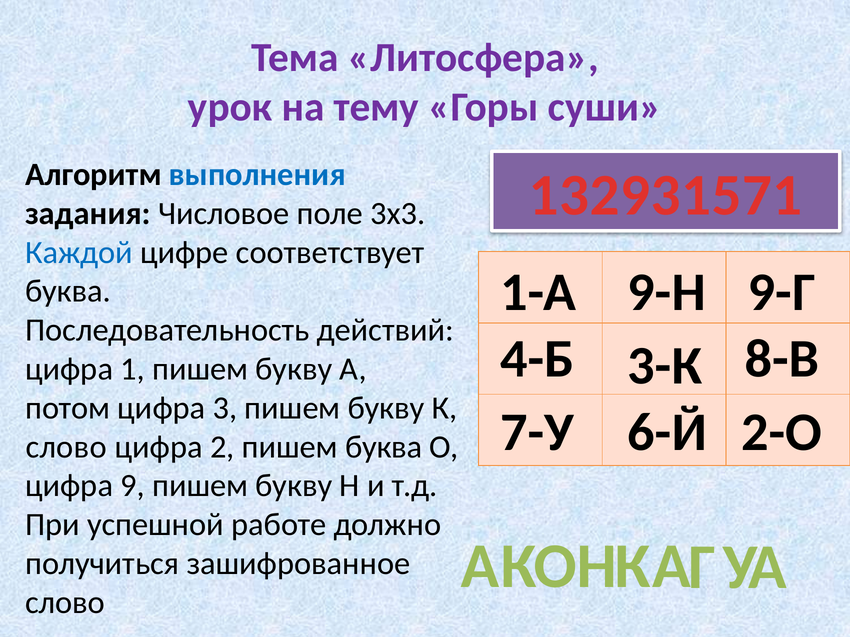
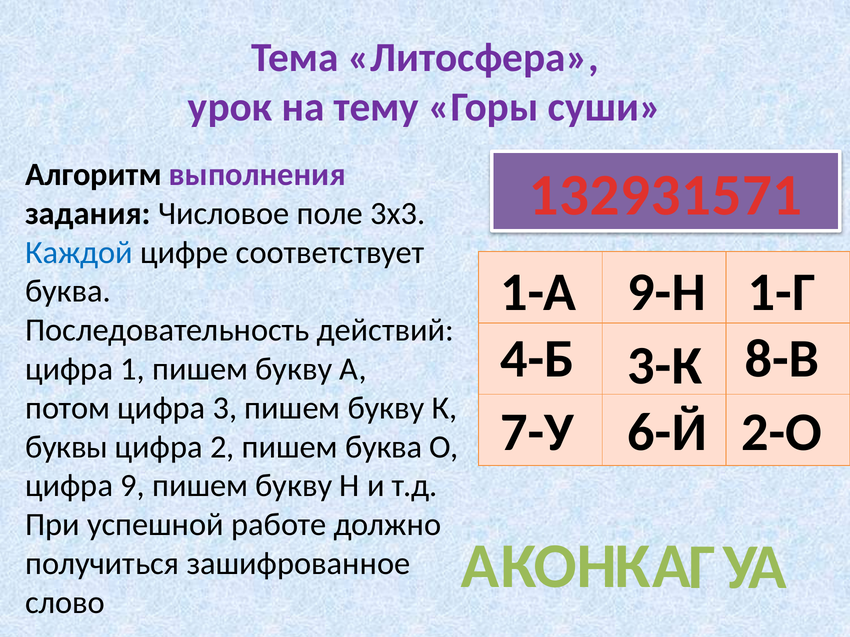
выполнения colour: blue -> purple
9-Г: 9-Г -> 1-Г
слово at (66, 447): слово -> буквы
